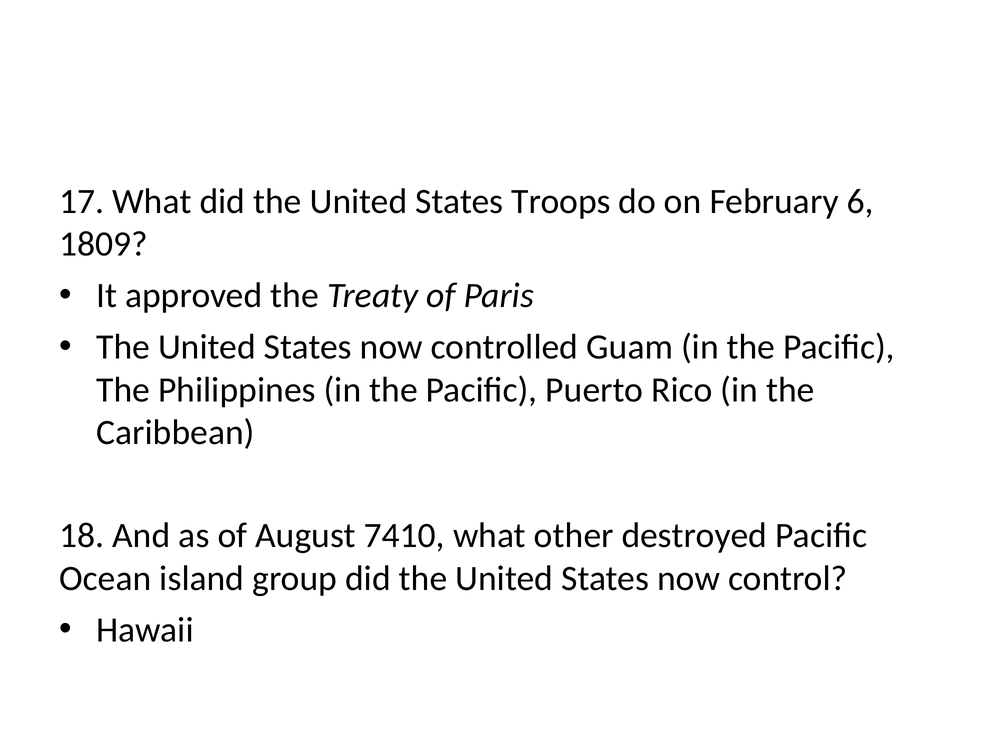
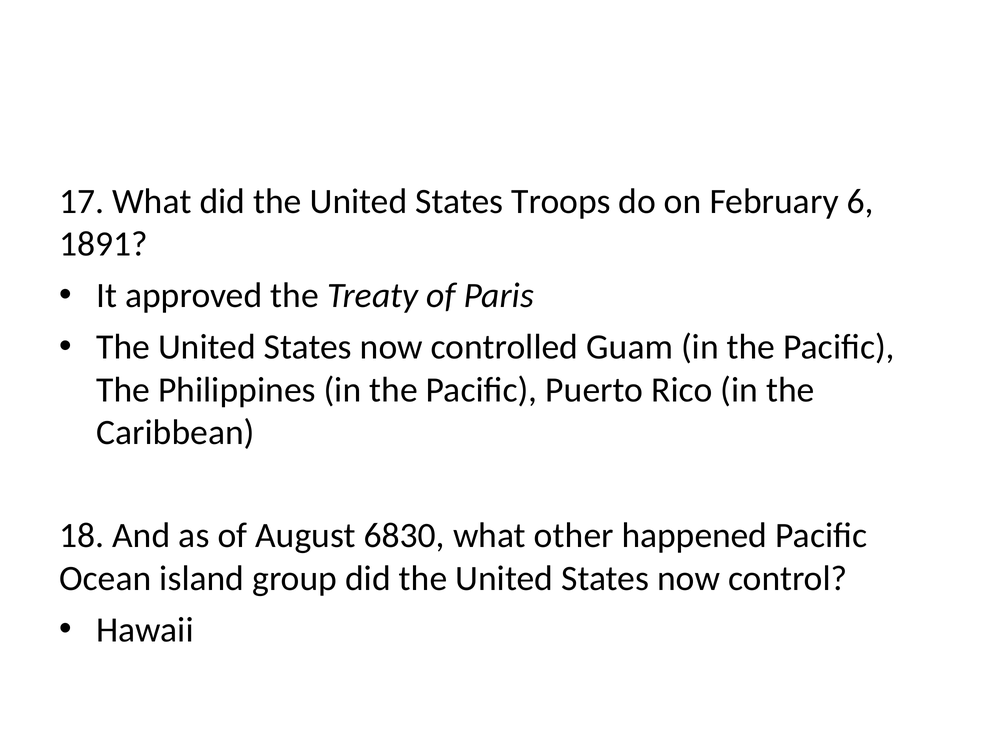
1809: 1809 -> 1891
7410: 7410 -> 6830
destroyed: destroyed -> happened
